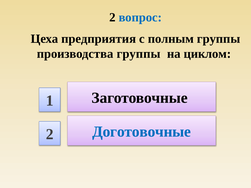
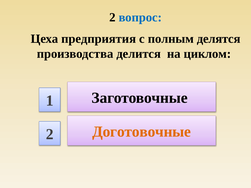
полным группы: группы -> делятся
производства группы: группы -> делится
Доготовочные colour: blue -> orange
